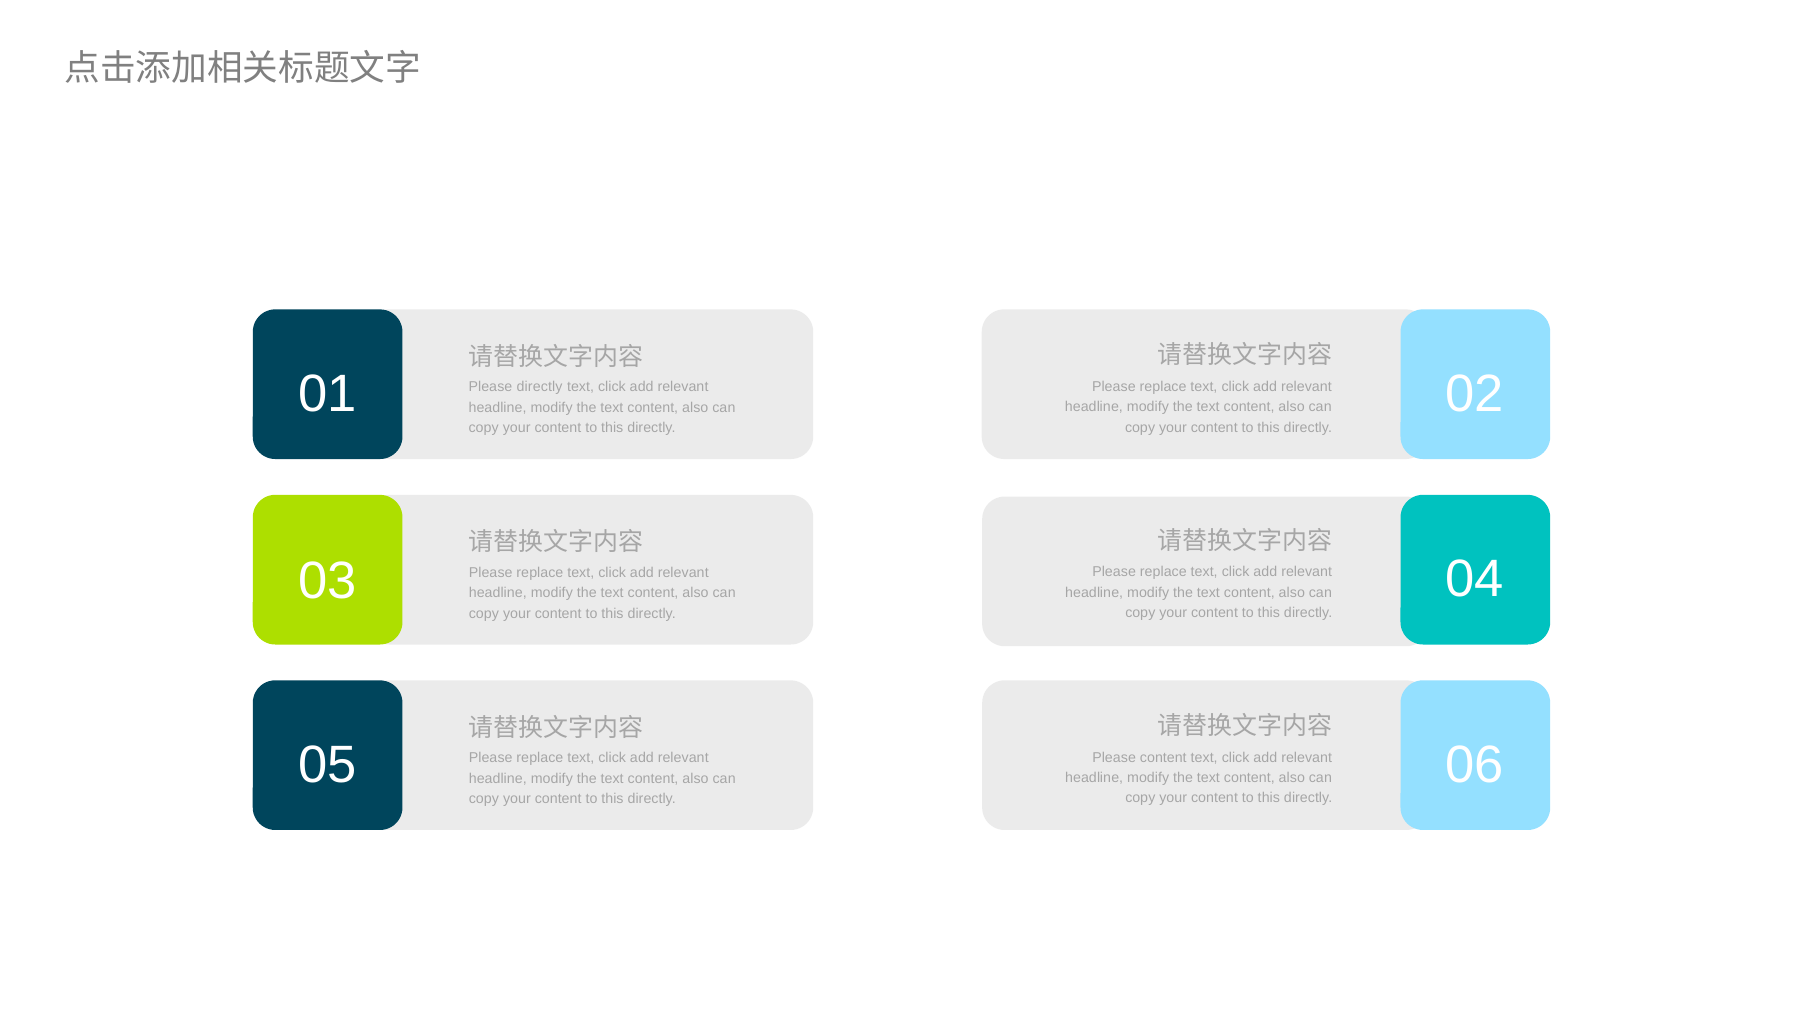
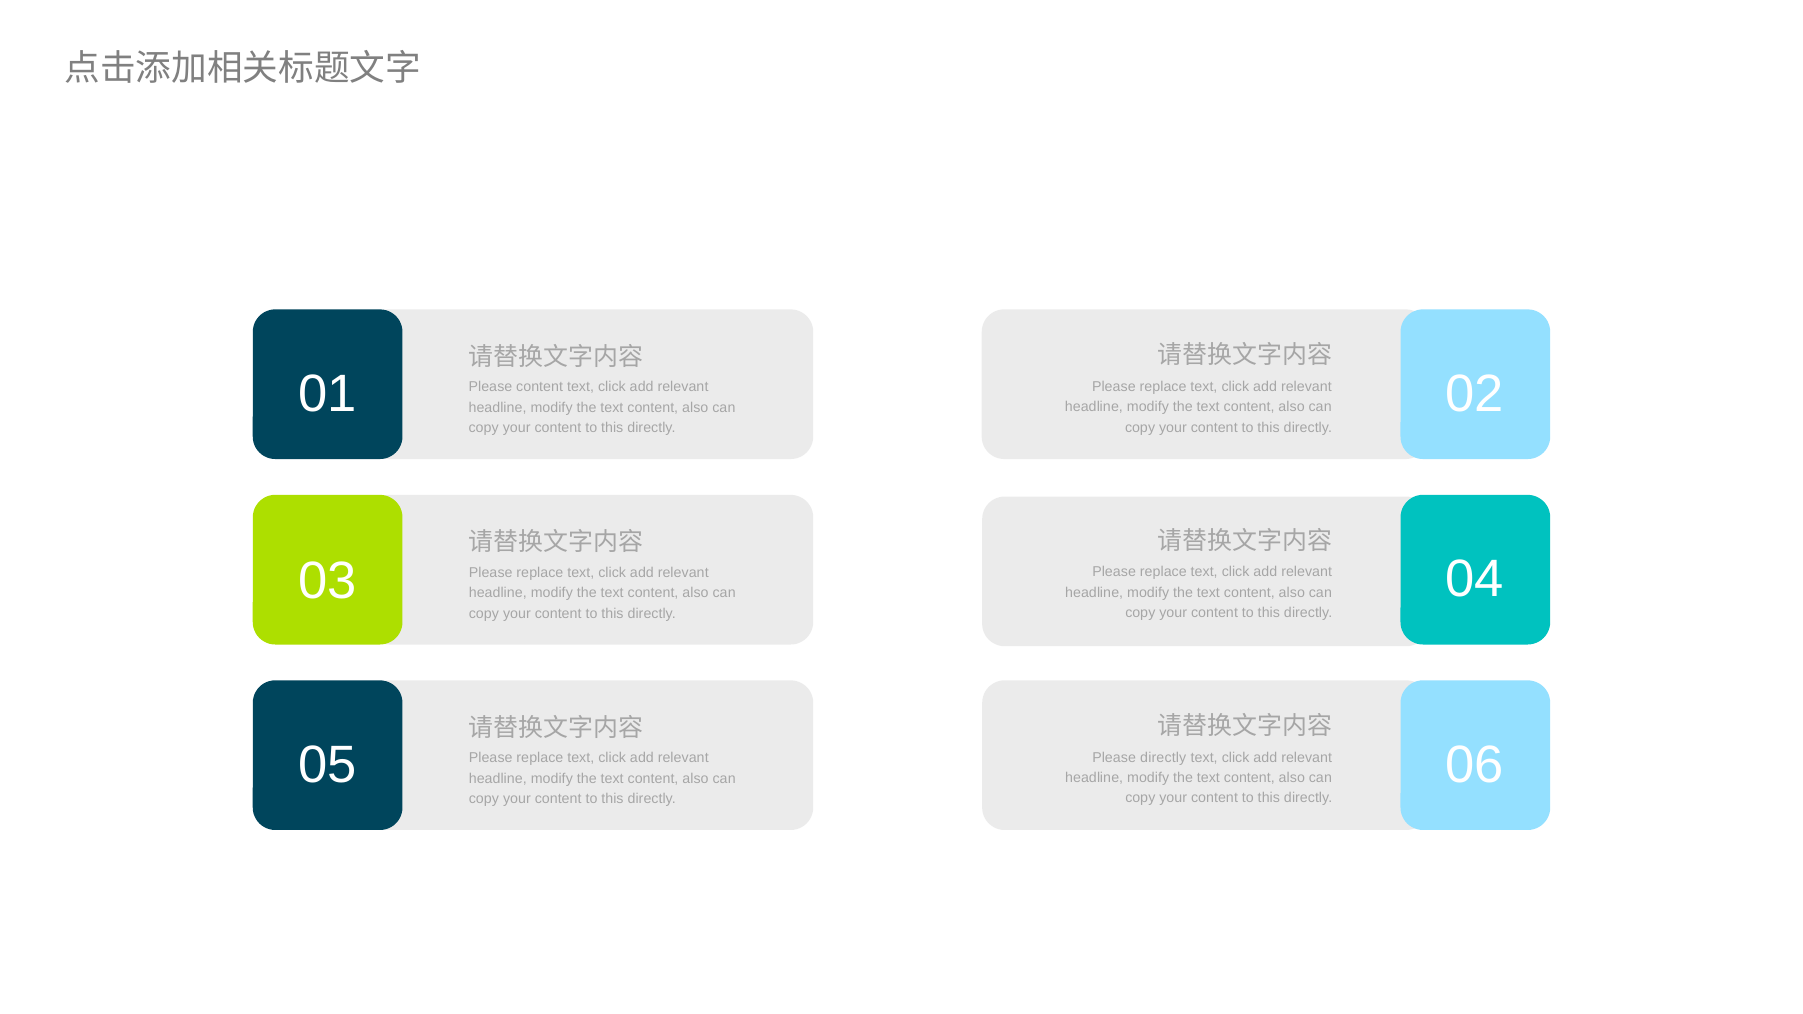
Please directly: directly -> content
Please content: content -> directly
